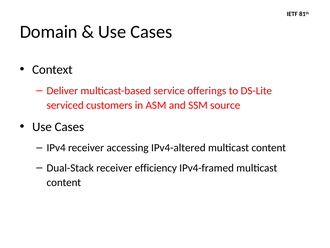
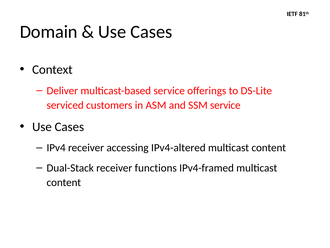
SSM source: source -> service
efficiency: efficiency -> functions
